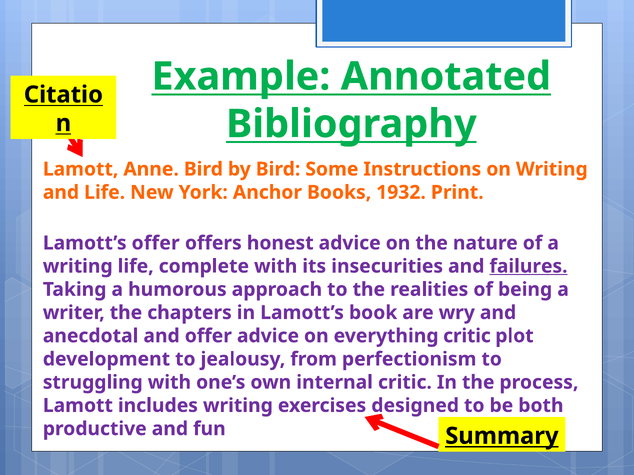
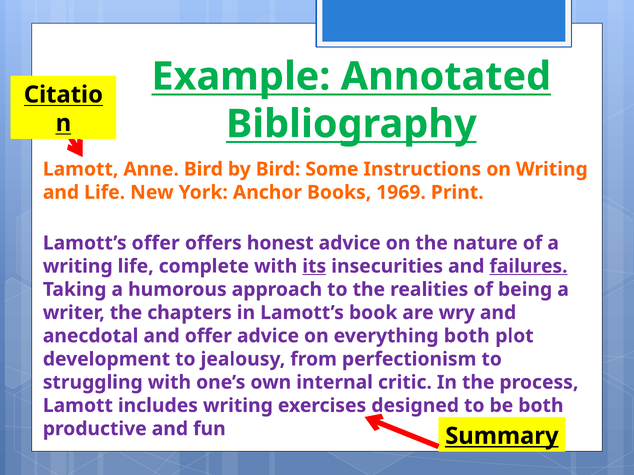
1932: 1932 -> 1969
its underline: none -> present
everything critic: critic -> both
